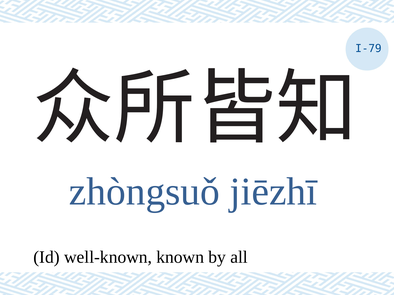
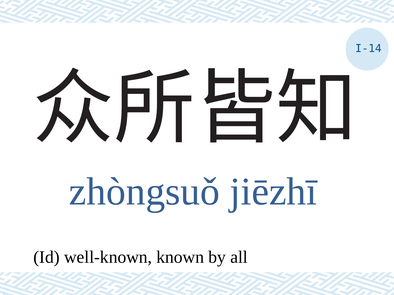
I-79: I-79 -> I-14
